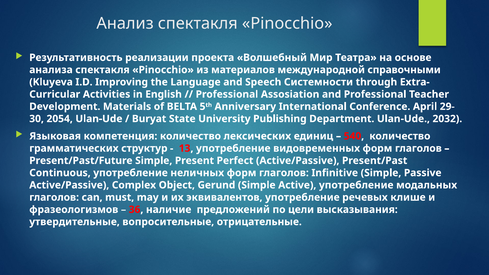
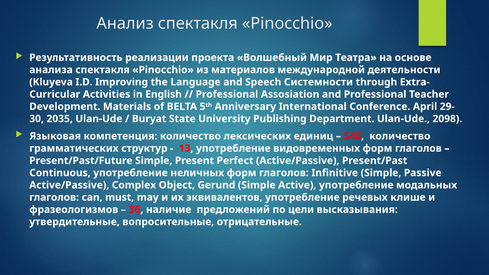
справочными: справочными -> деятельности
2054: 2054 -> 2035
2032: 2032 -> 2098
